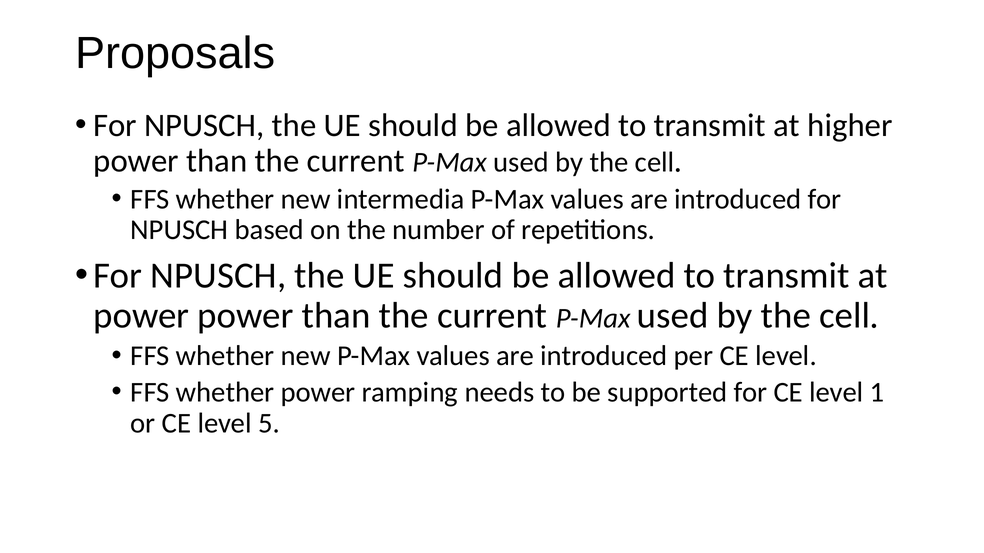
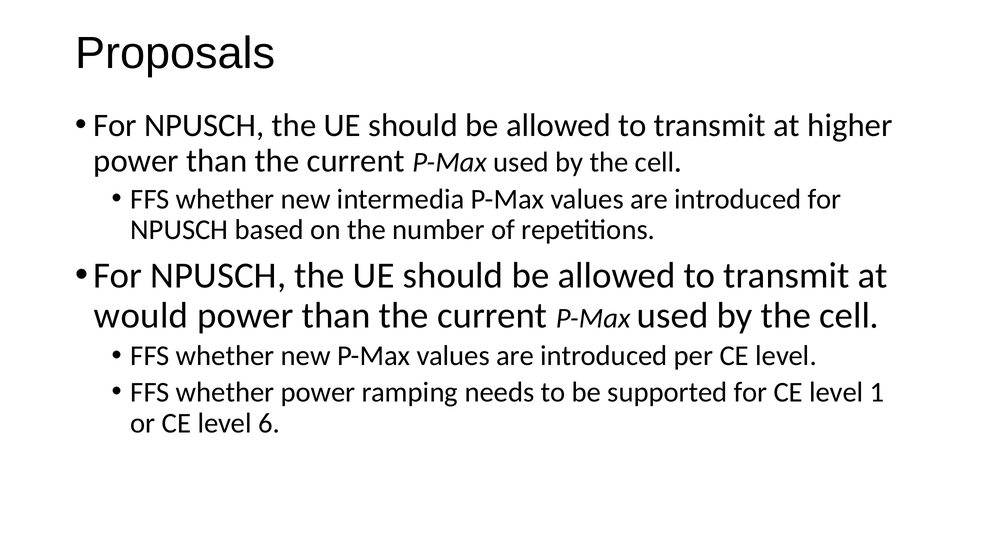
power at (141, 316): power -> would
5: 5 -> 6
